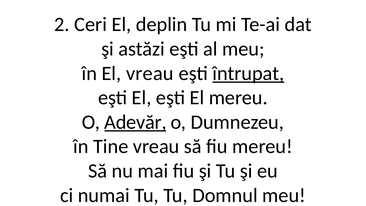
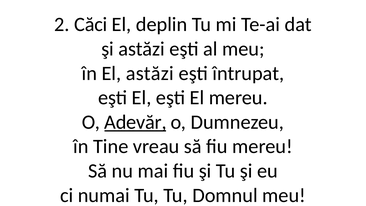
Ceri: Ceri -> Căci
El vreau: vreau -> astăzi
întrupat underline: present -> none
